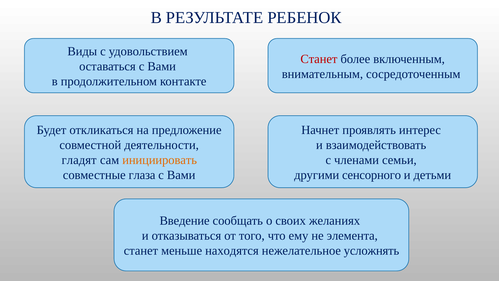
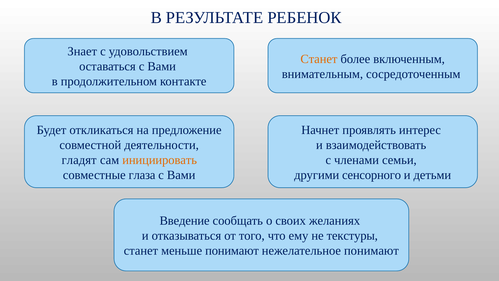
Виды: Виды -> Знает
Станет at (319, 59) colour: red -> orange
элемента: элемента -> текстуры
меньше находятся: находятся -> понимают
нежелательное усложнять: усложнять -> понимают
